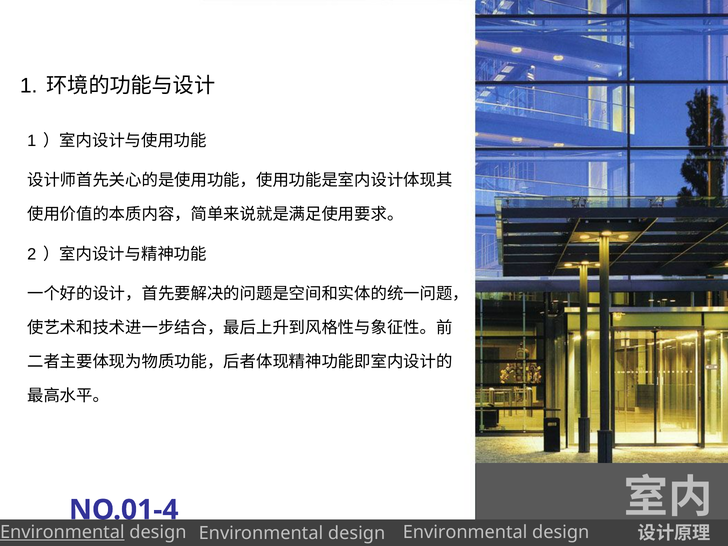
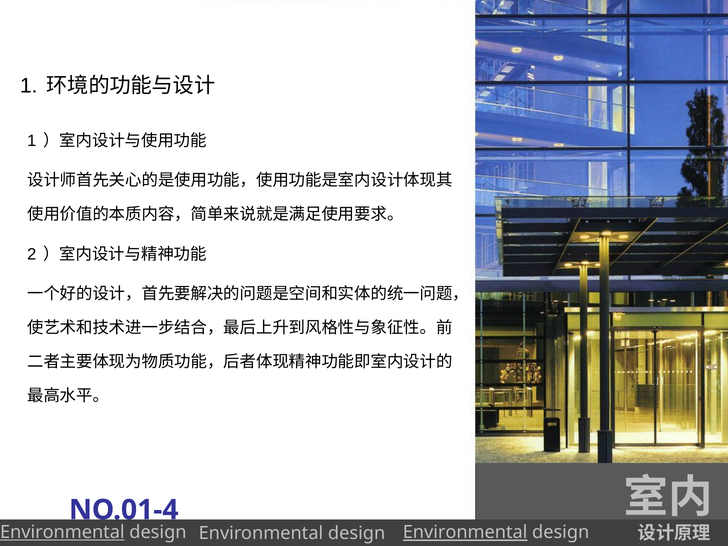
Environmental at (465, 532) underline: none -> present
